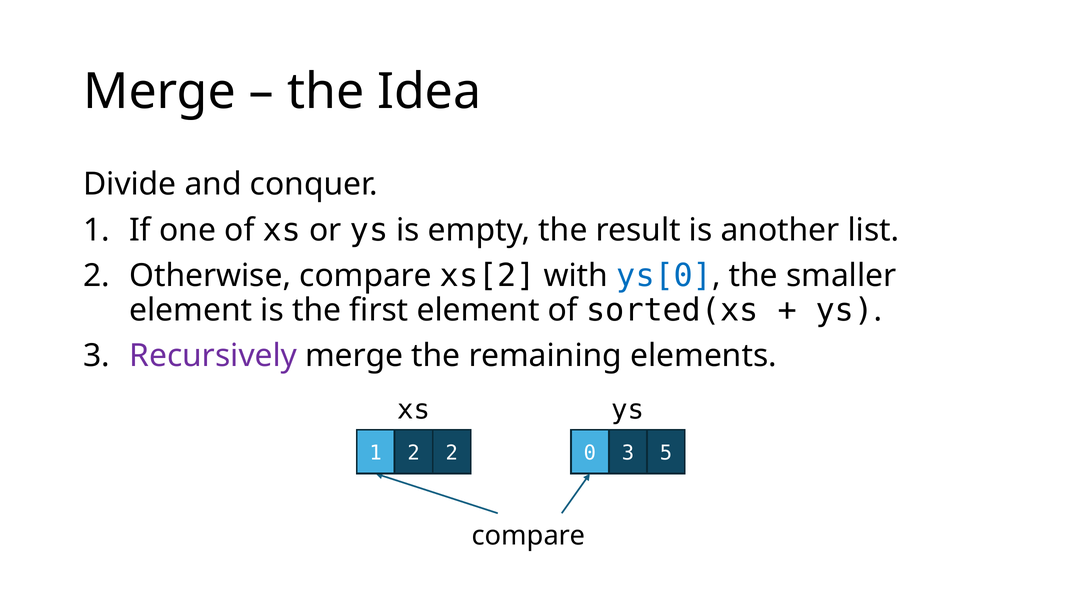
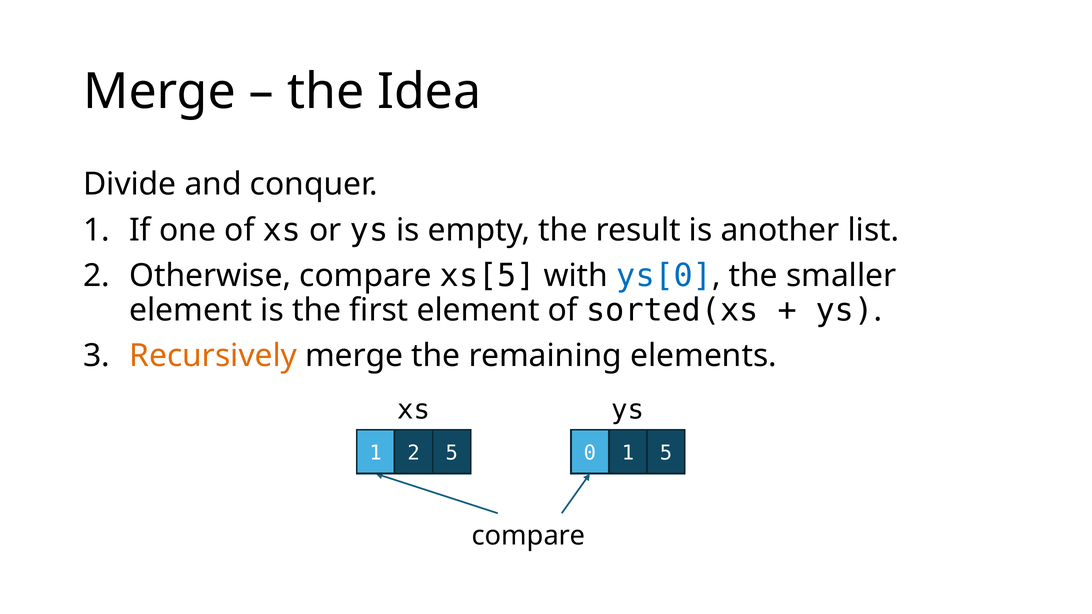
xs[2: xs[2 -> xs[5
Recursively colour: purple -> orange
2 2: 2 -> 5
0 3: 3 -> 1
